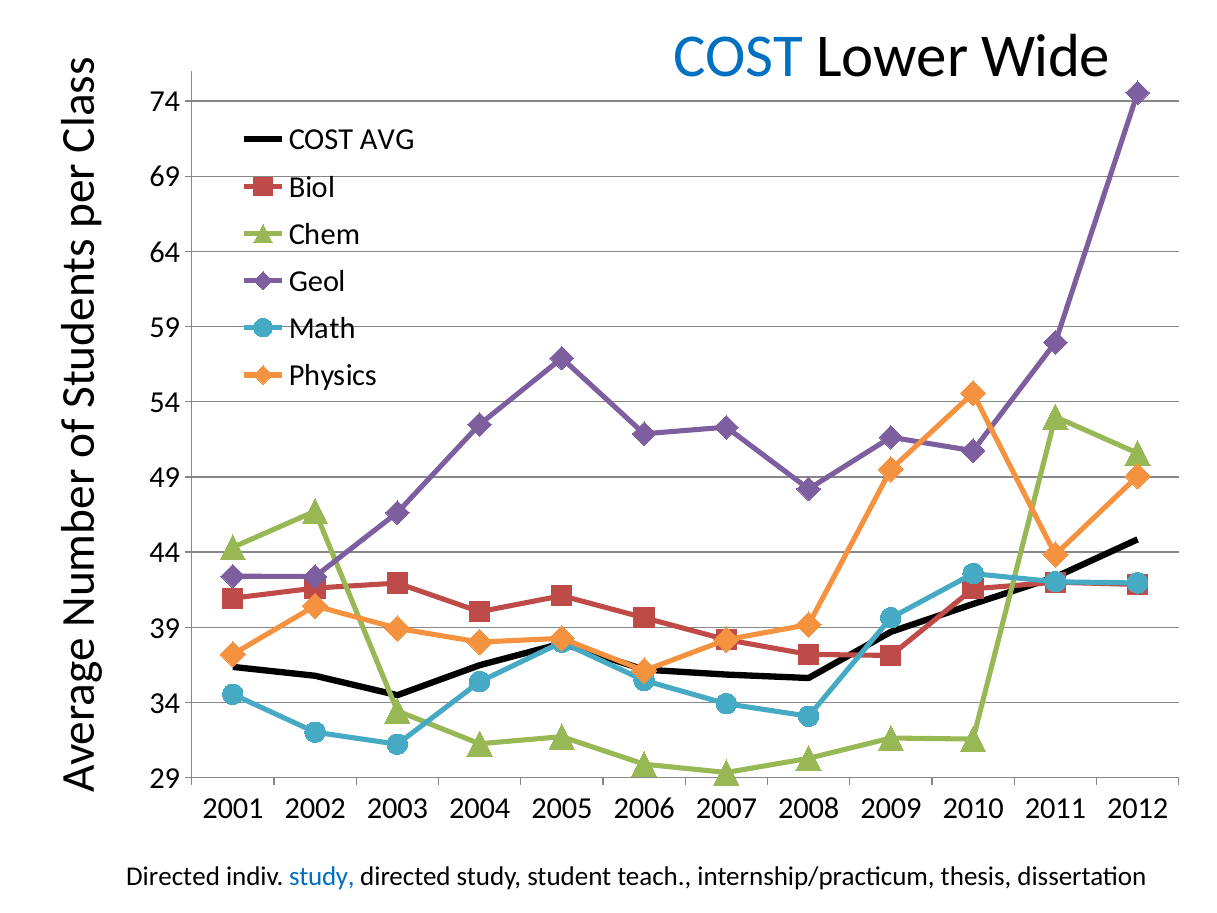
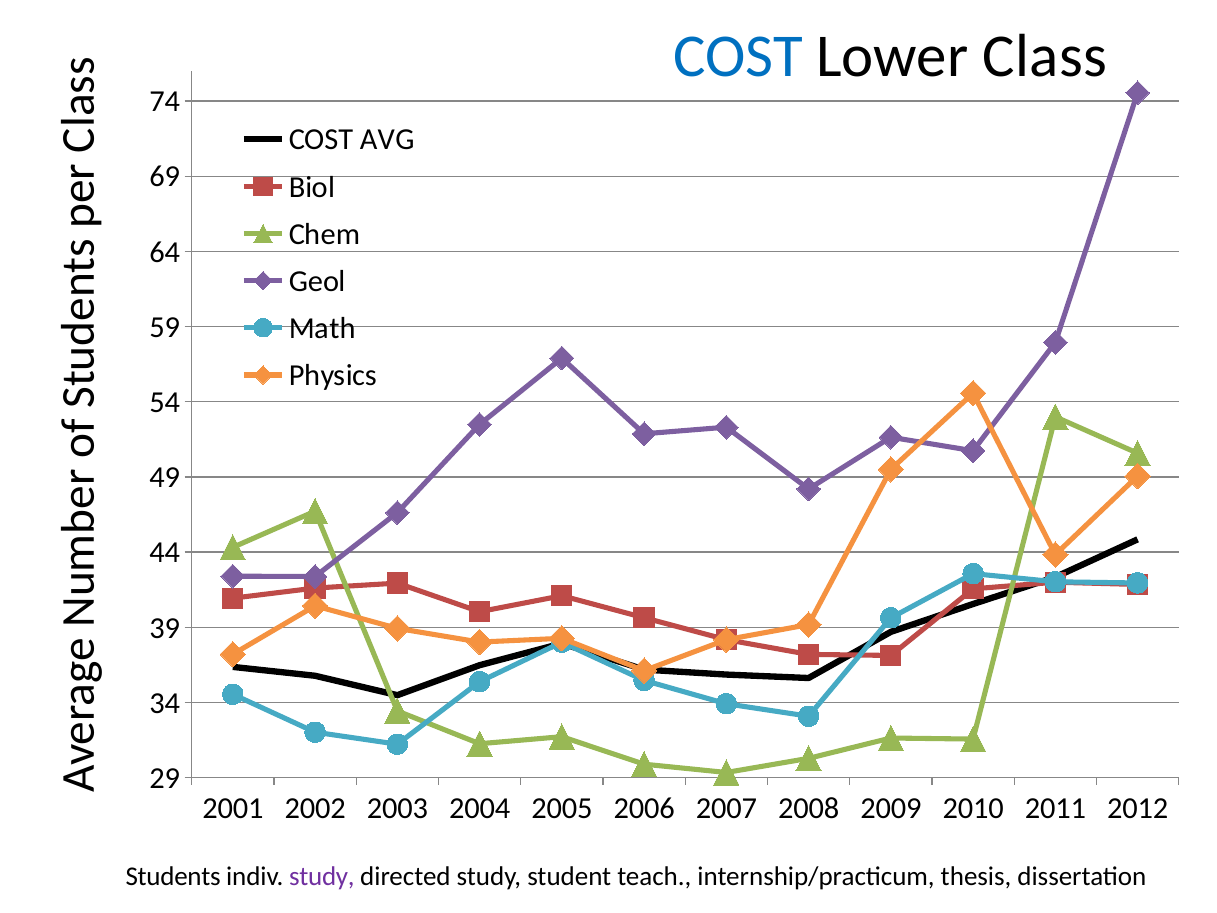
Wide: Wide -> Class
Directed at (173, 876): Directed -> Students
study at (322, 876) colour: blue -> purple
